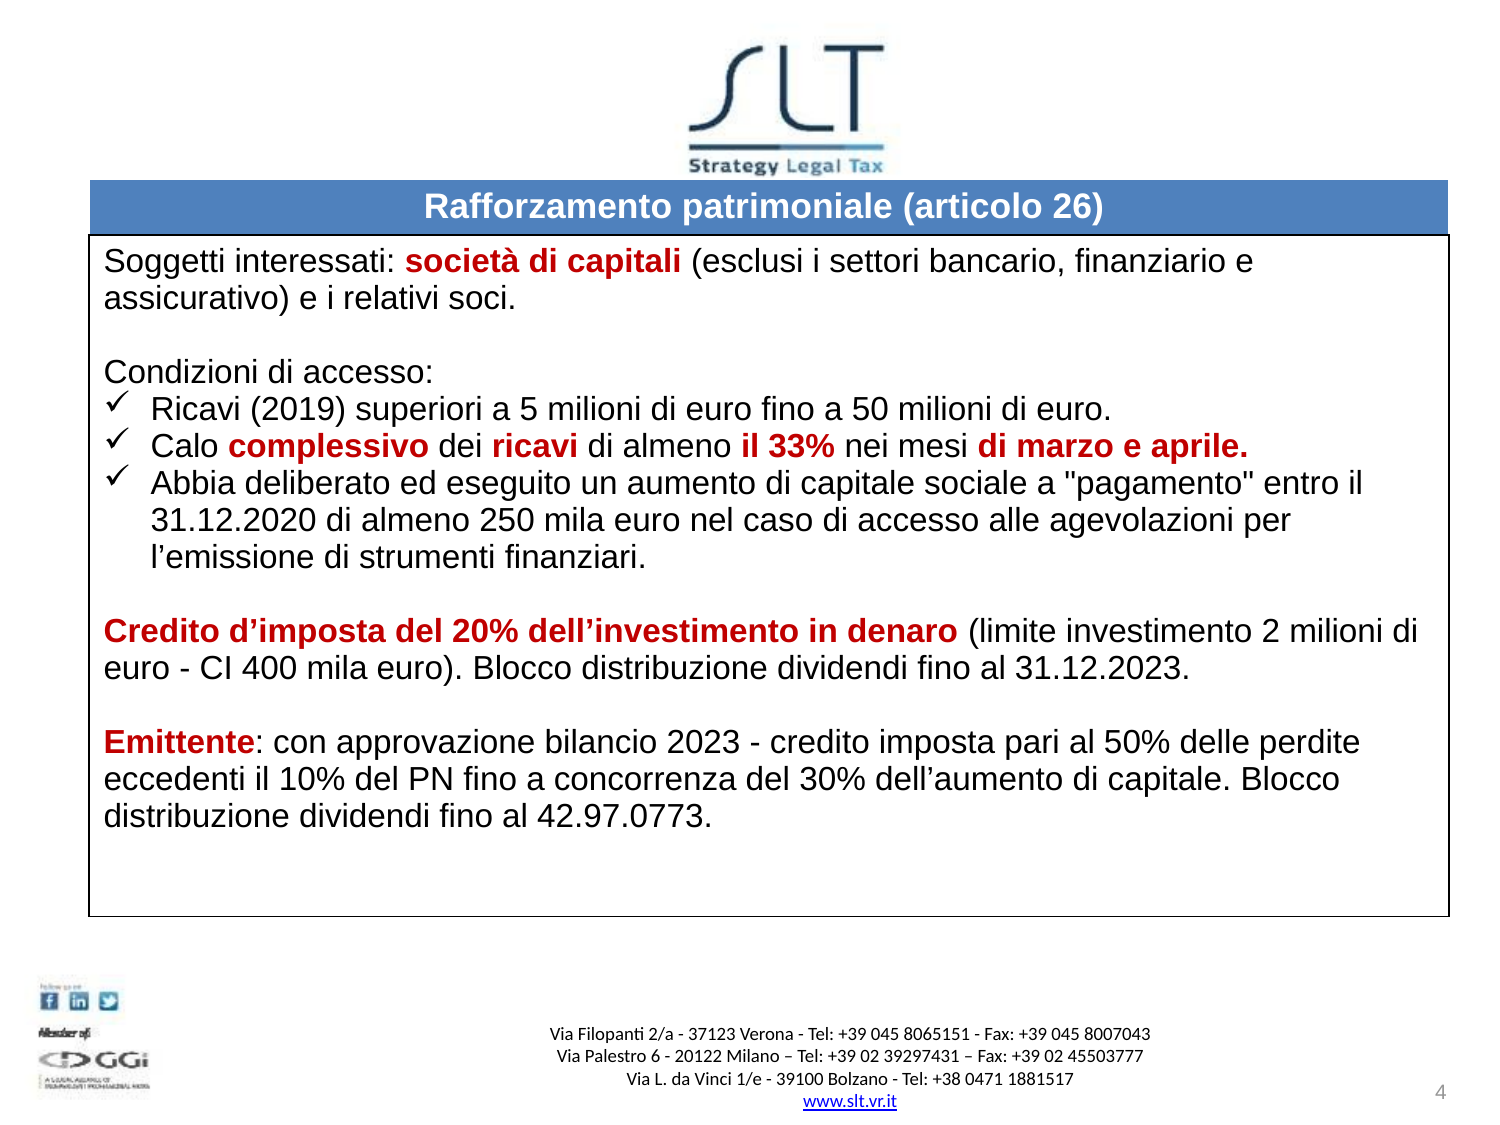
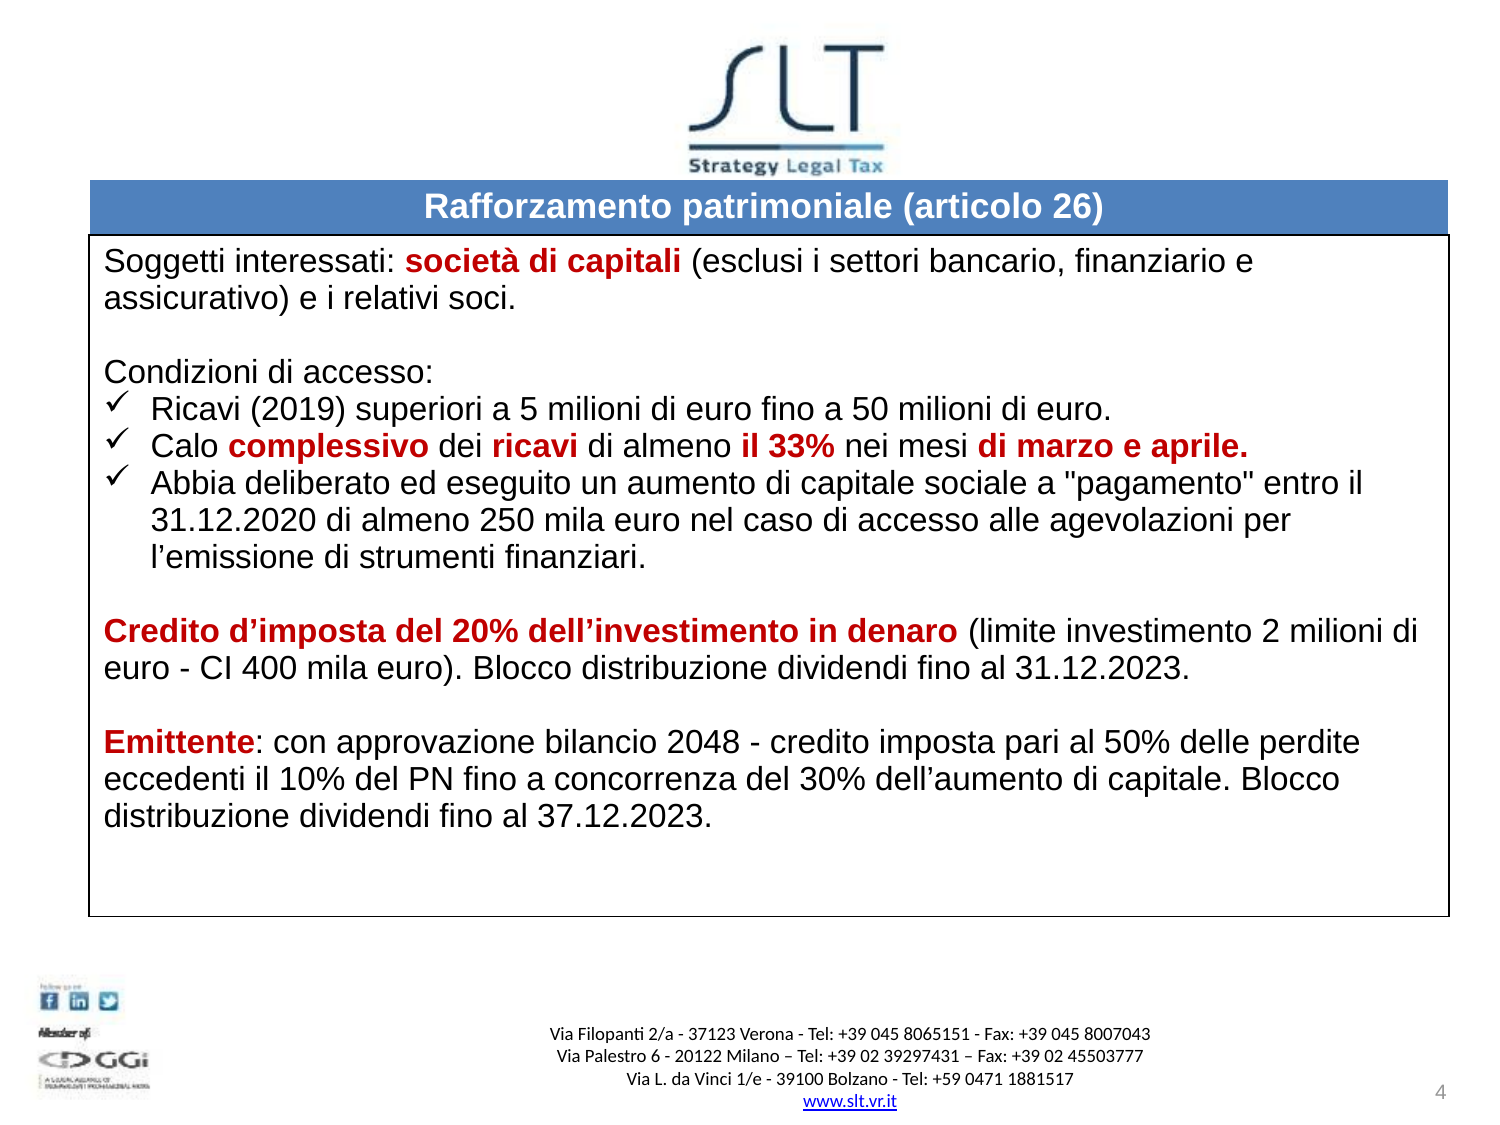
2023: 2023 -> 2048
42.97.0773: 42.97.0773 -> 37.12.2023
+38: +38 -> +59
